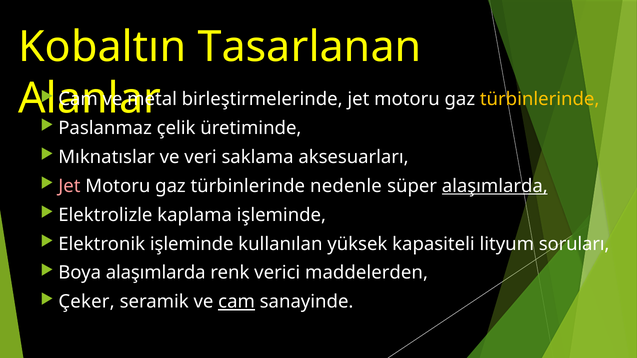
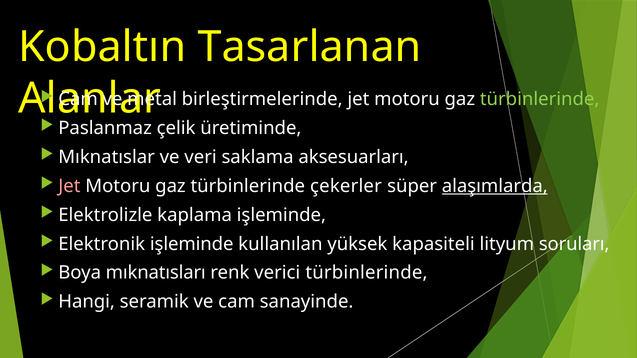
türbinlerinde at (540, 99) colour: yellow -> light green
nedenle: nedenle -> çekerler
Boya alaşımlarda: alaşımlarda -> mıknatısları
verici maddelerden: maddelerden -> türbinlerinde
Çeker: Çeker -> Hangi
cam at (237, 302) underline: present -> none
